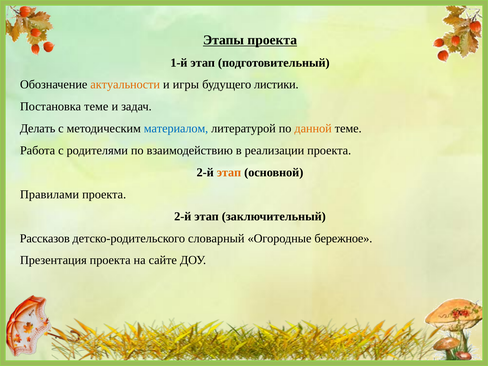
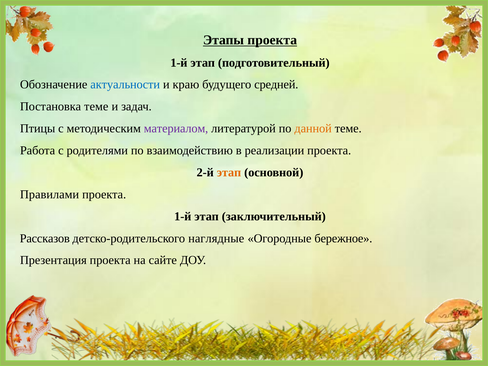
актуальности colour: orange -> blue
игры: игры -> краю
листики: листики -> средней
Делать: Делать -> Птицы
материалом colour: blue -> purple
2-й at (183, 216): 2-й -> 1-й
словарный: словарный -> наглядные
